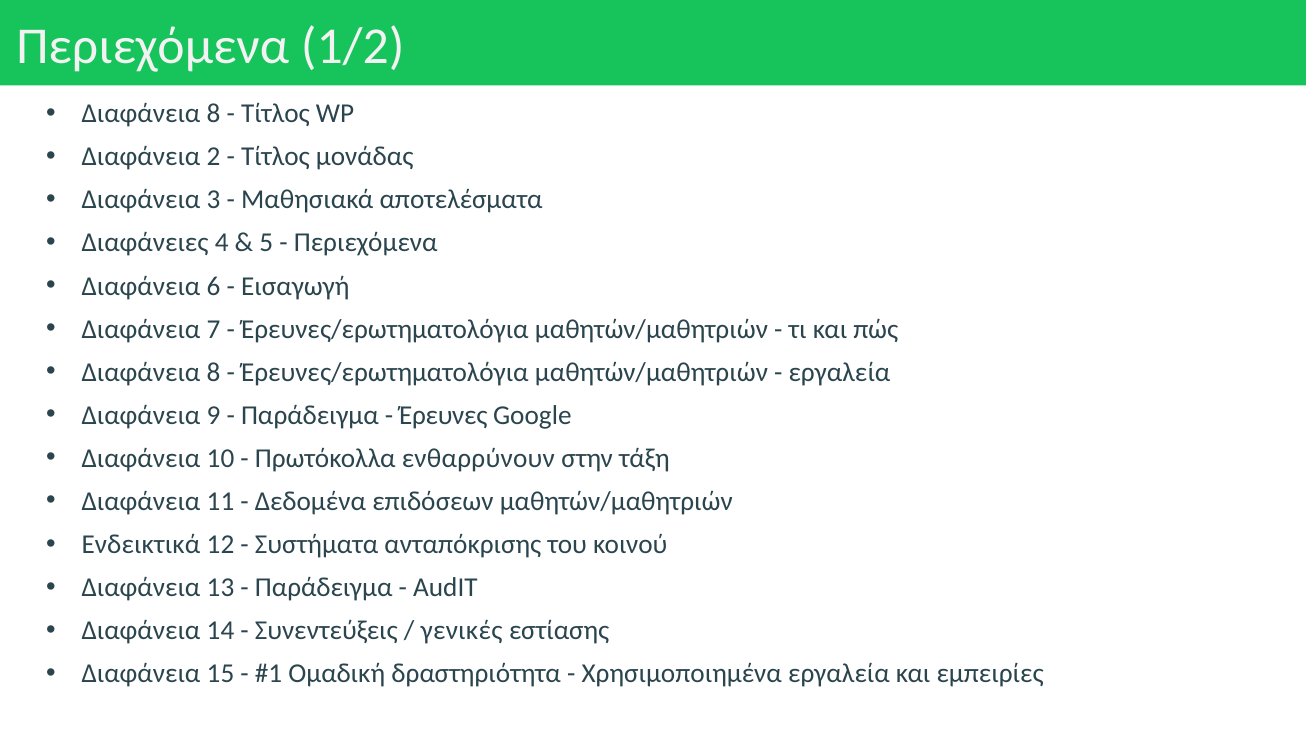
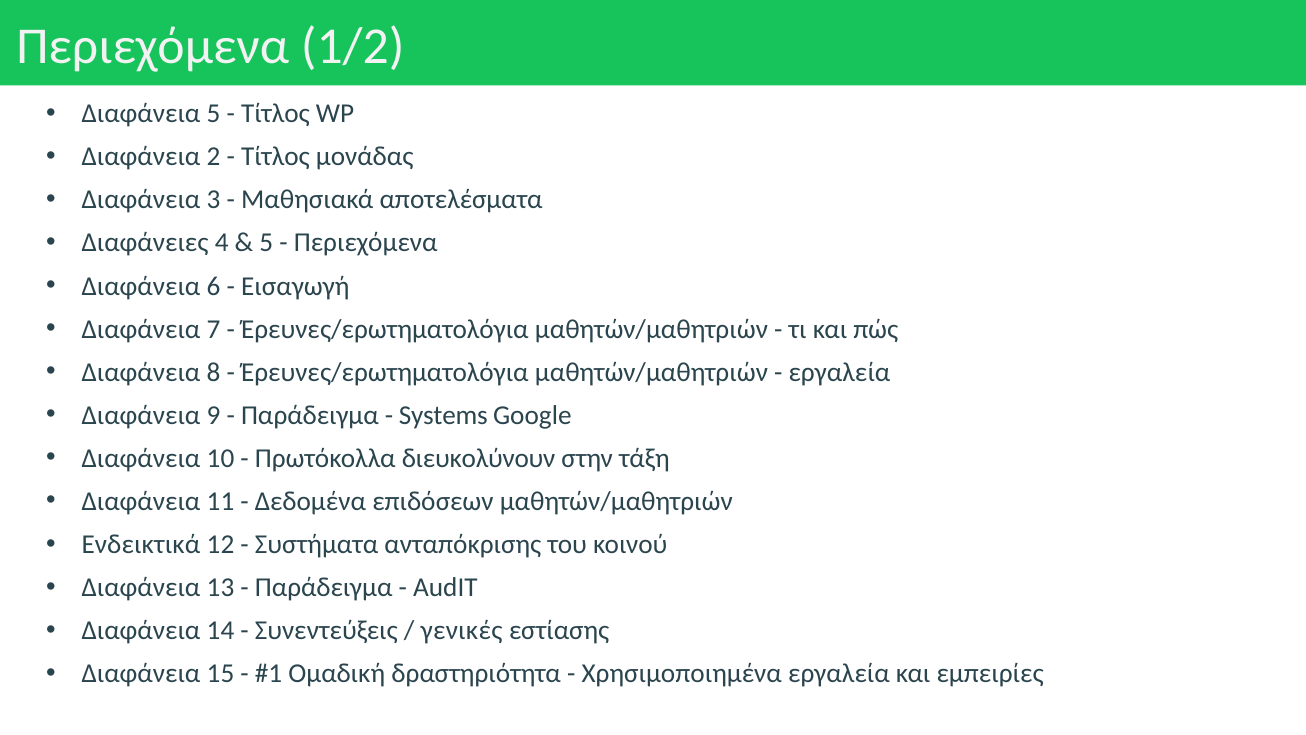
8 at (214, 114): 8 -> 5
Έρευνες: Έρευνες -> Systems
ενθαρρύνουν: ενθαρρύνουν -> διευκολύνουν
